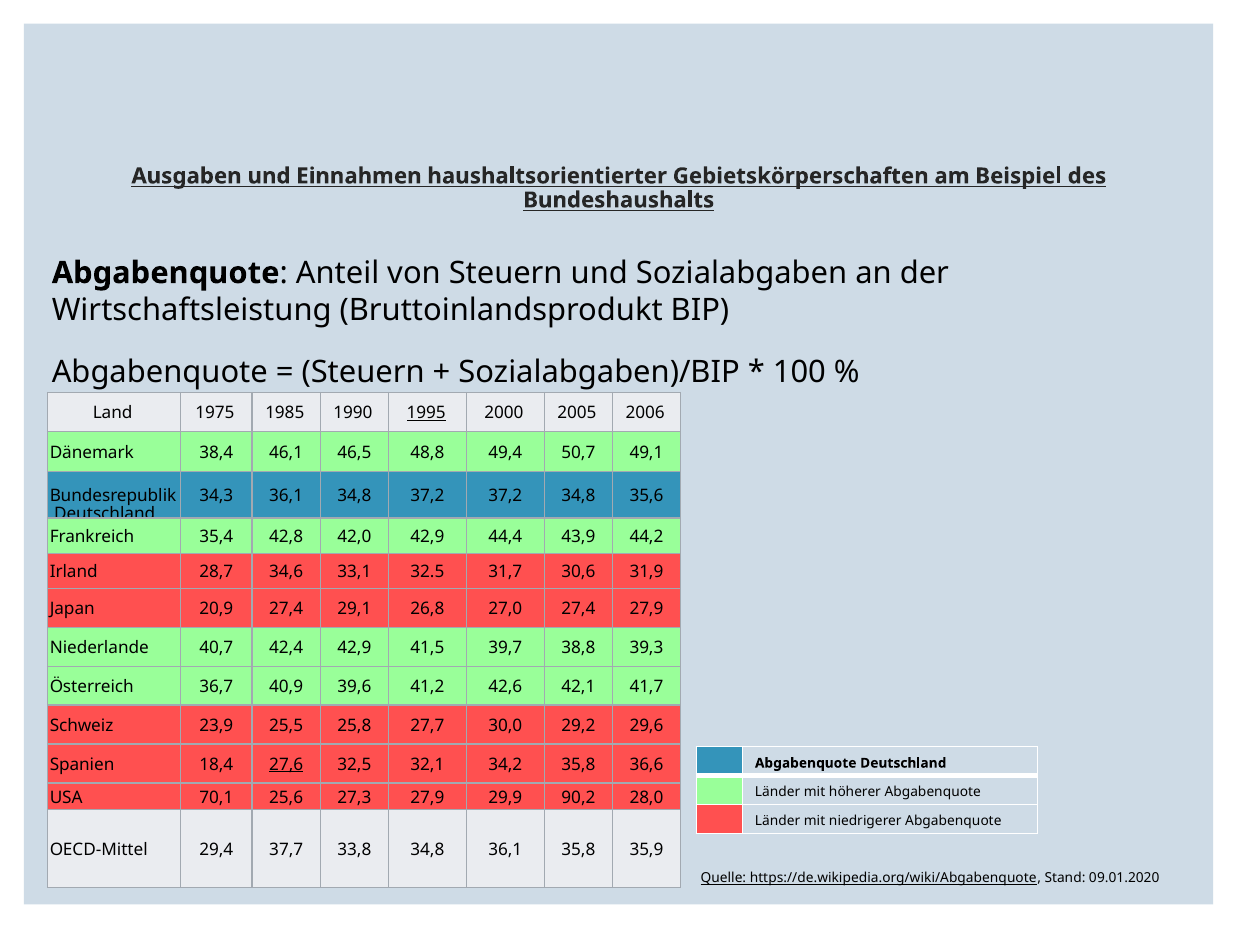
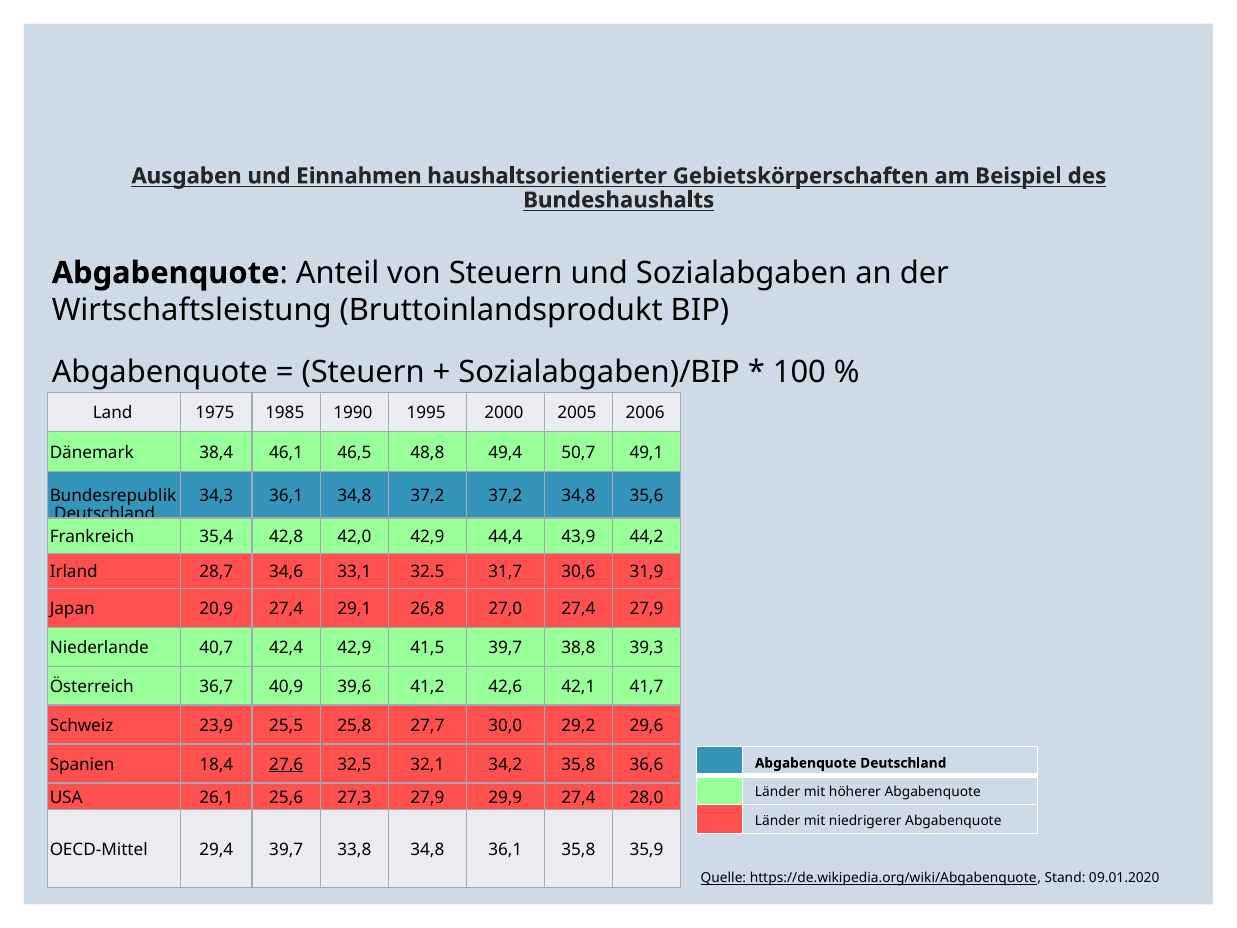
1995 underline: present -> none
70,1: 70,1 -> 26,1
29,9 90,2: 90,2 -> 27,4
29,4 37,7: 37,7 -> 39,7
